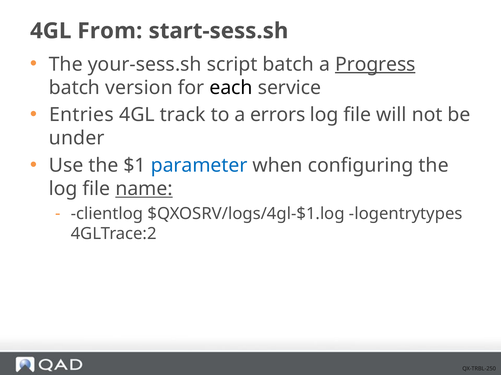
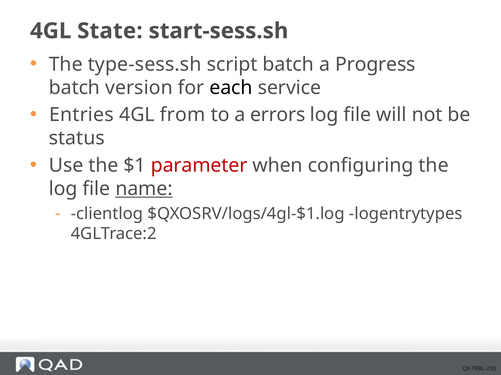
From: From -> State
your-sess.sh: your-sess.sh -> type-sess.sh
Progress underline: present -> none
track: track -> from
under: under -> status
parameter colour: blue -> red
